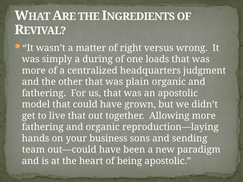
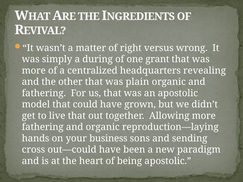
loads: loads -> grant
judgment: judgment -> revealing
team: team -> cross
